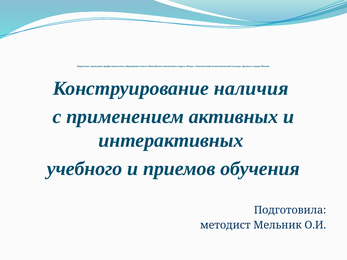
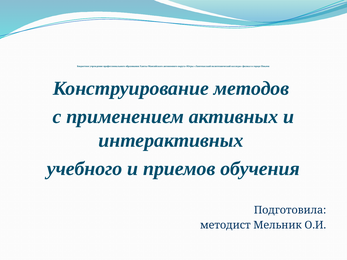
наличия: наличия -> методов
